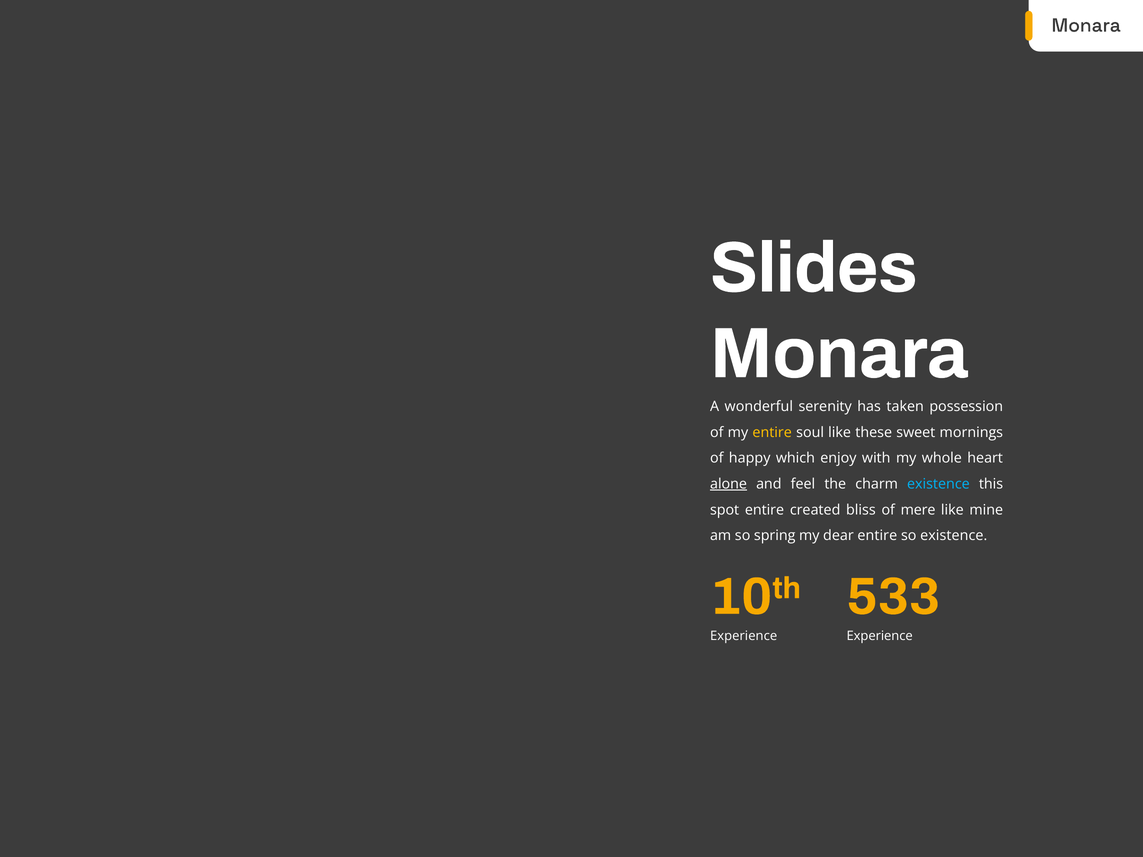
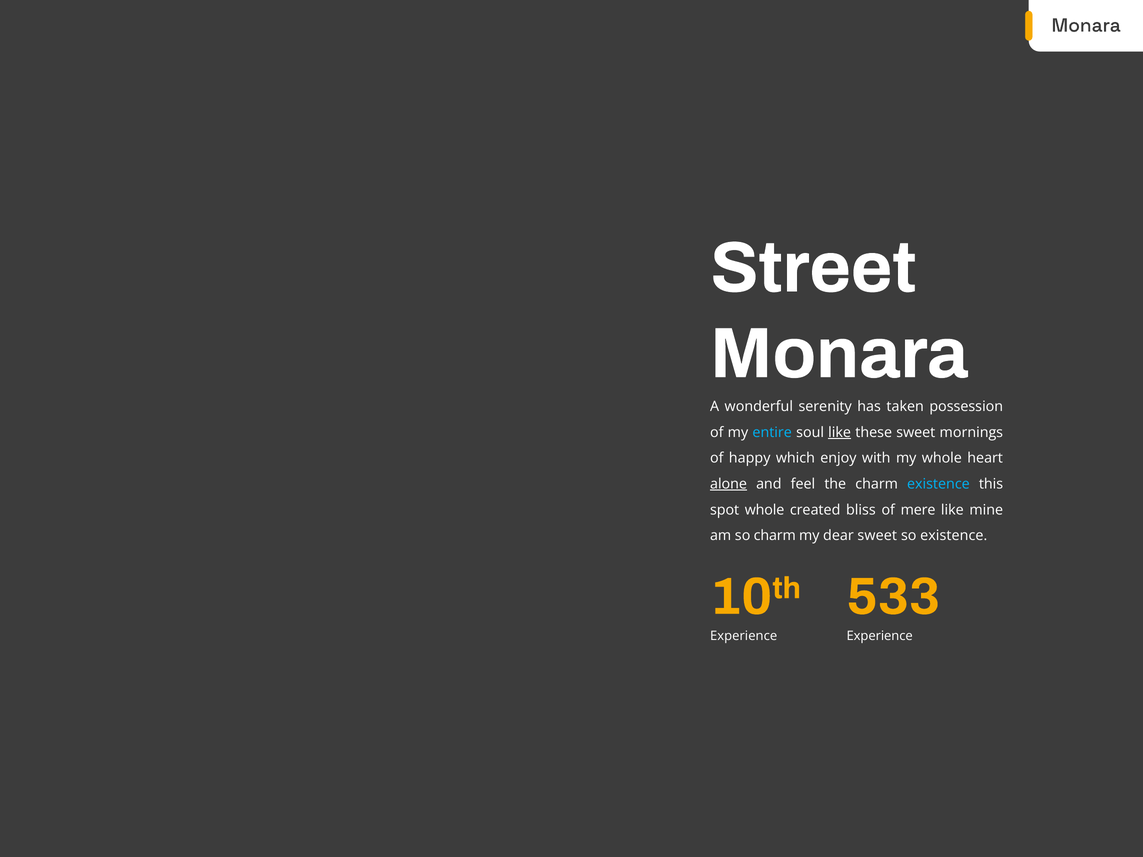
Slides: Slides -> Street
entire at (772, 433) colour: yellow -> light blue
like at (840, 433) underline: none -> present
spot entire: entire -> whole
so spring: spring -> charm
dear entire: entire -> sweet
